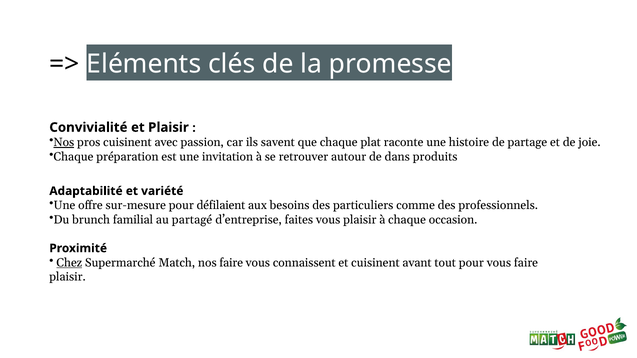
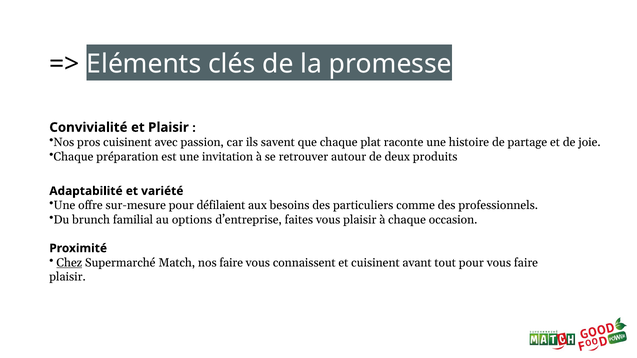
Nos at (64, 143) underline: present -> none
dans: dans -> deux
partagé: partagé -> options
